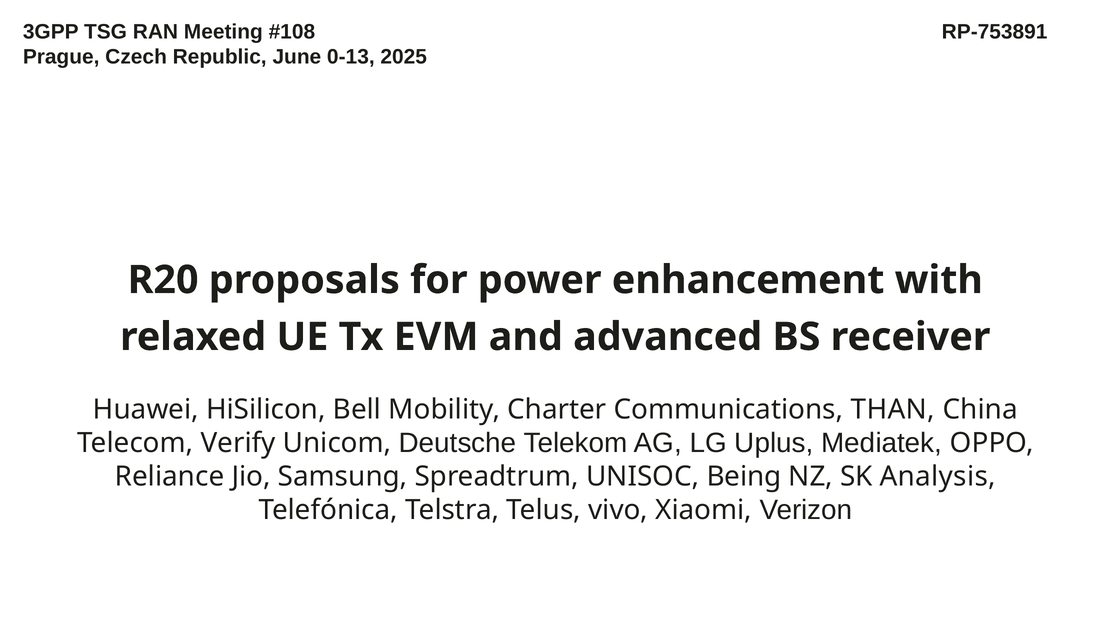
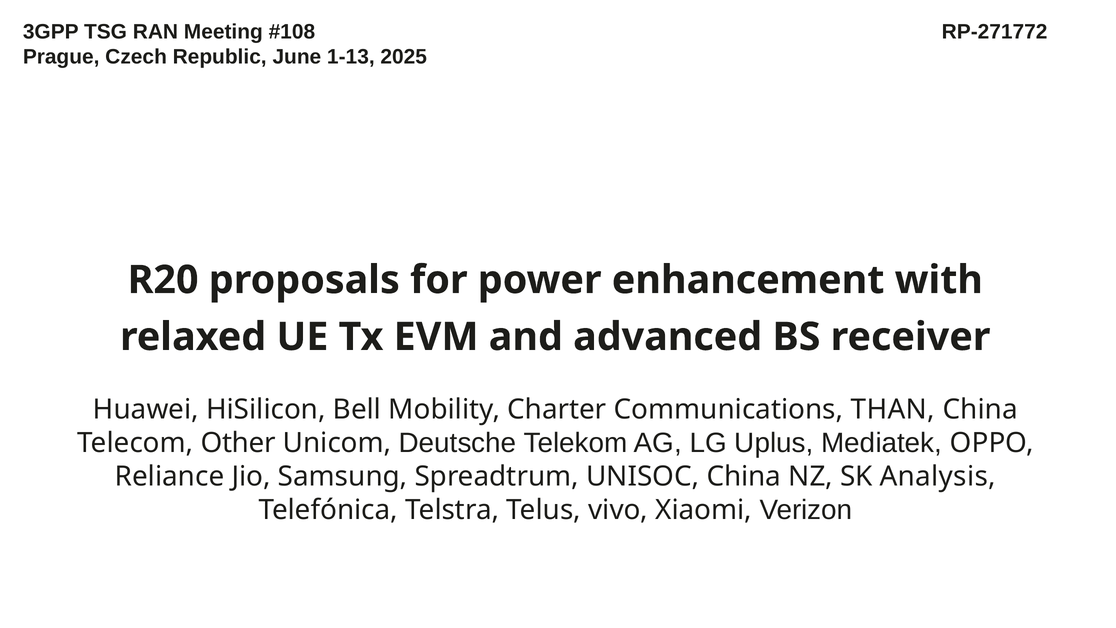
RP-753891: RP-753891 -> RP-271772
0-13: 0-13 -> 1-13
Verify: Verify -> Other
UNISOC Being: Being -> China
